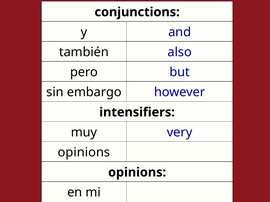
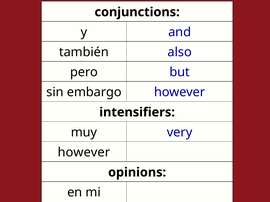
opinions at (84, 153): opinions -> however
